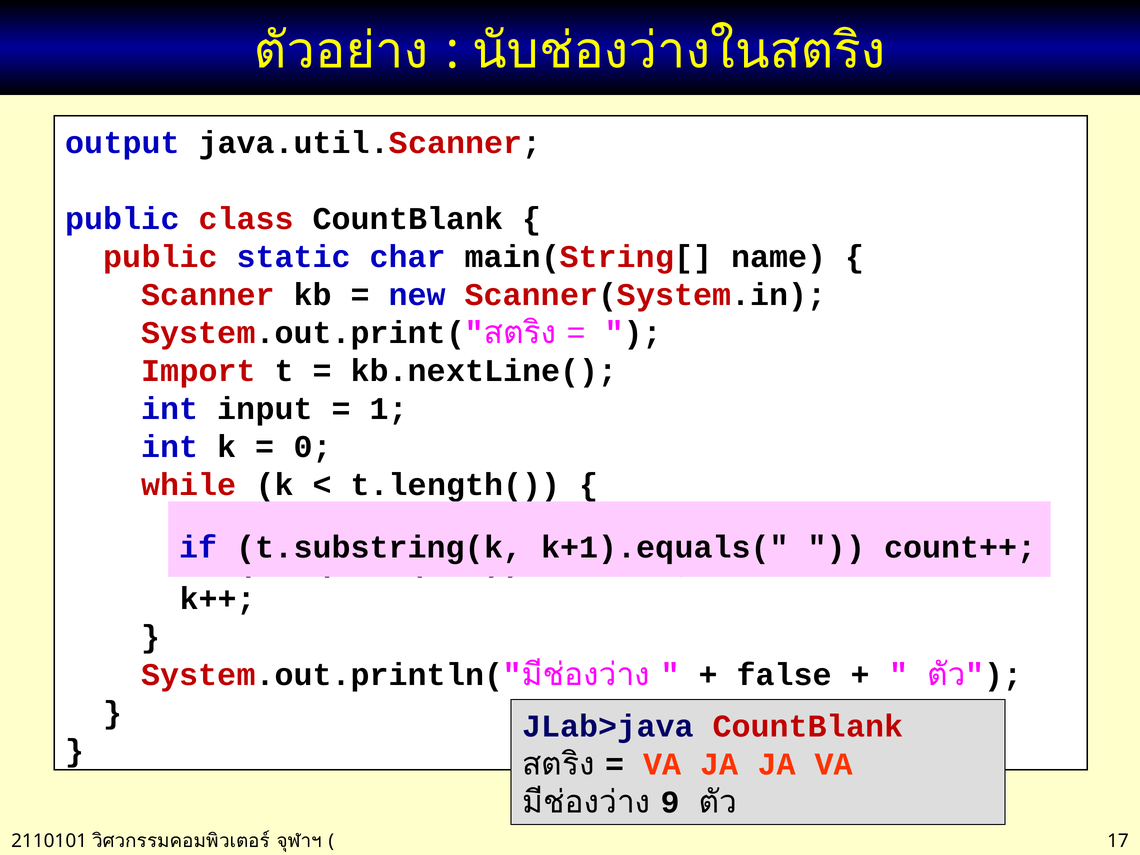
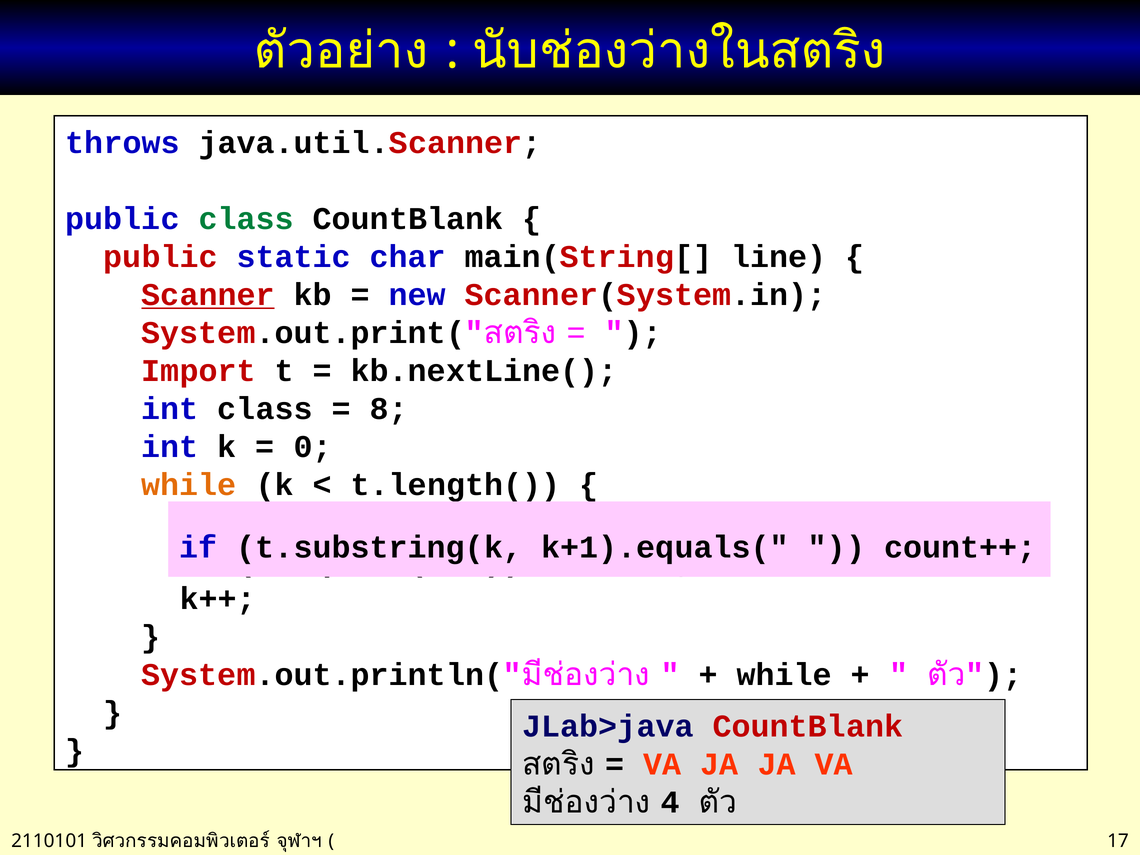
output: output -> throws
class at (246, 219) colour: red -> green
name: name -> line
Scanner underline: none -> present
int input: input -> class
1 at (389, 409): 1 -> 8
while at (189, 485) colour: red -> orange
false at (784, 675): false -> while
9: 9 -> 4
